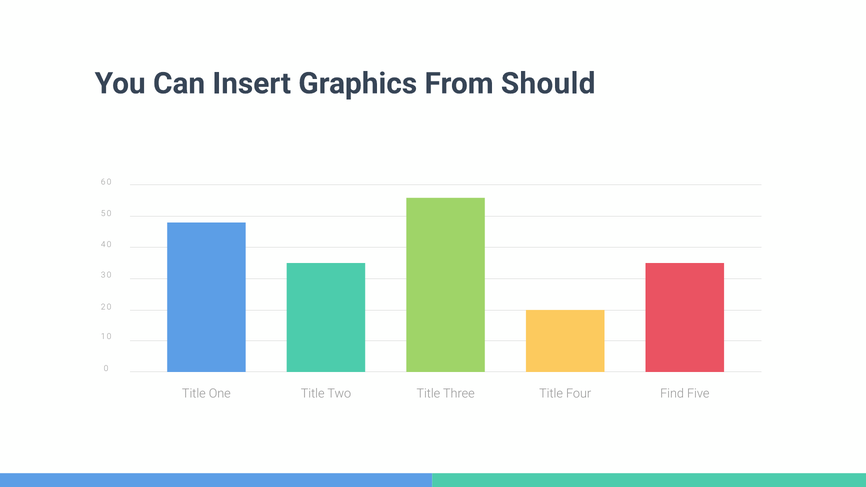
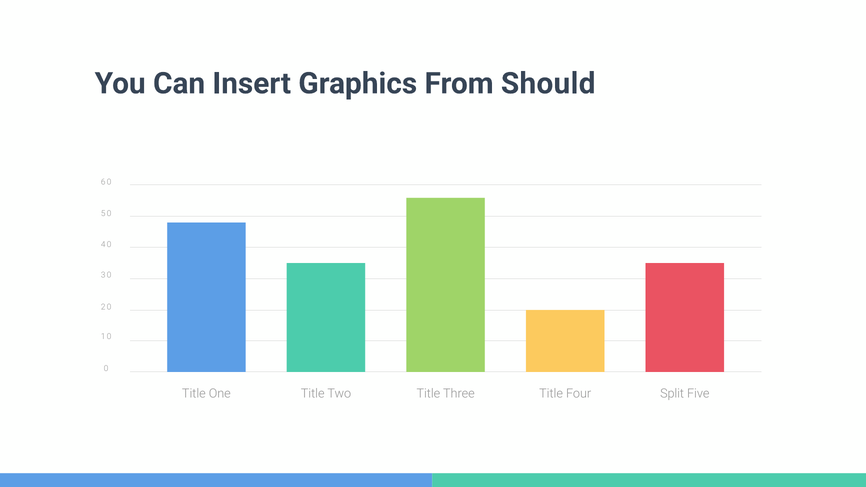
Find: Find -> Split
